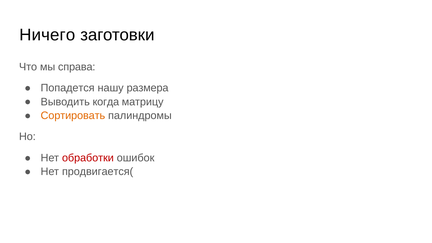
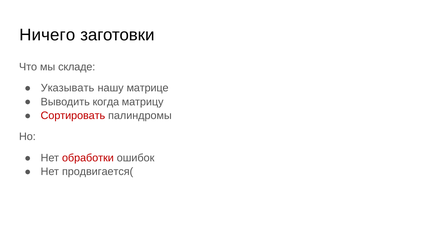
справа: справа -> складе
Попадется: Попадется -> Указывать
размера: размера -> матрице
Сортировать colour: orange -> red
